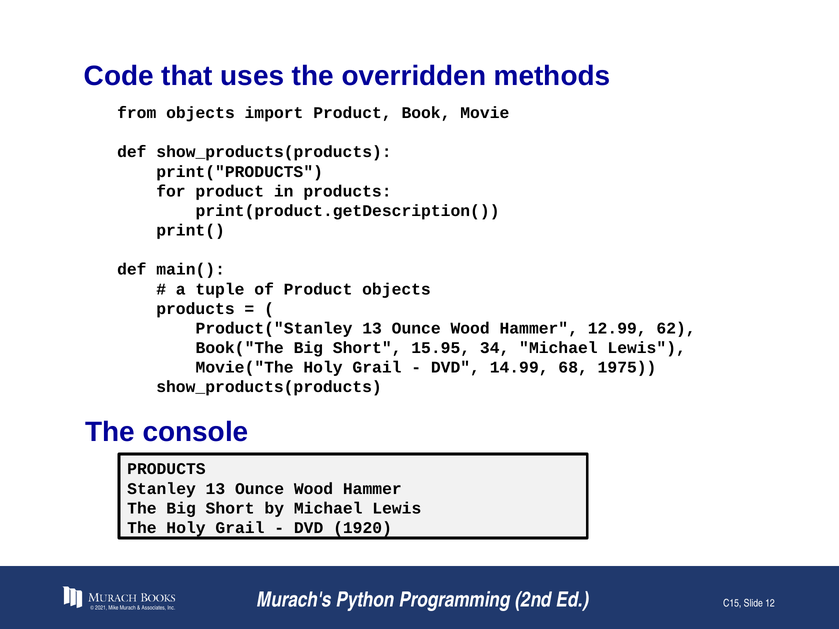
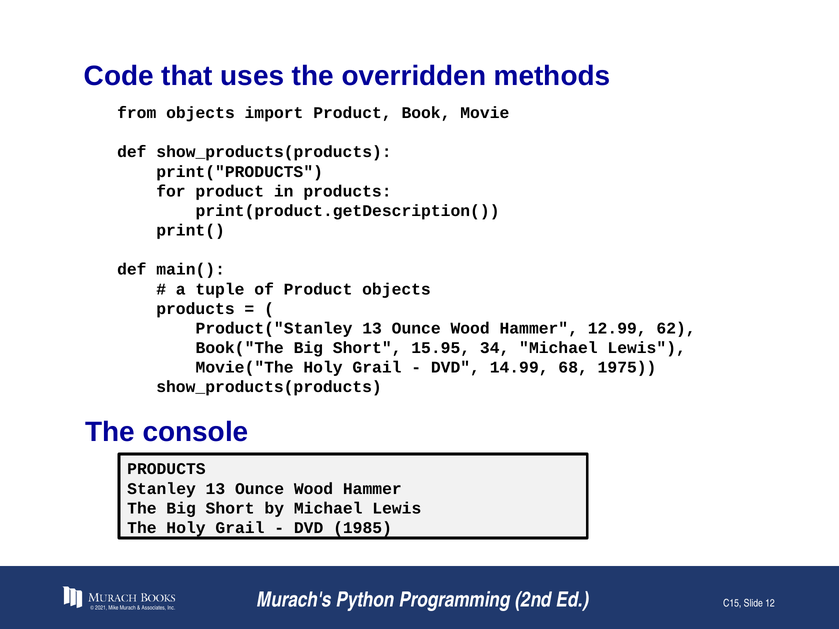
1920: 1920 -> 1985
